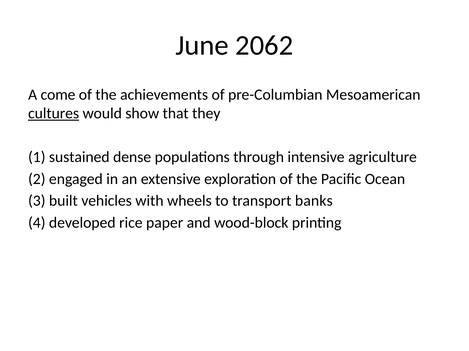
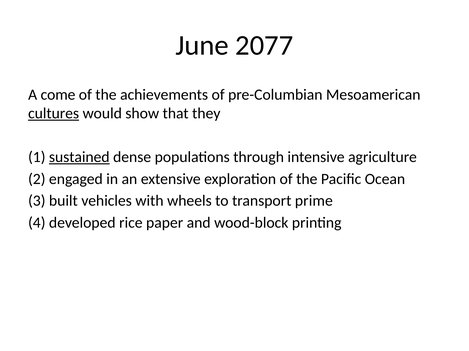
2062: 2062 -> 2077
sustained underline: none -> present
banks: banks -> prime
